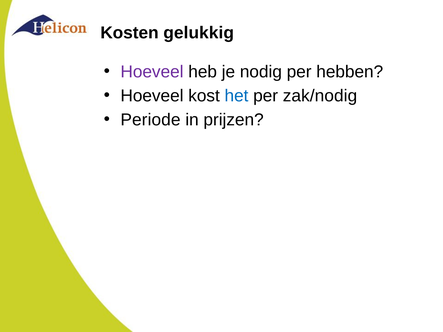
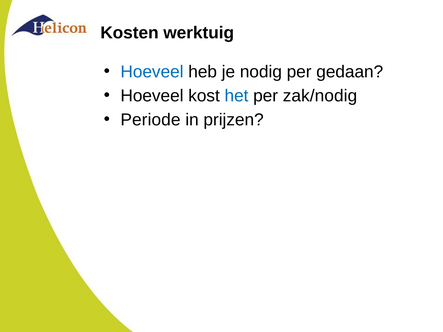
gelukkig: gelukkig -> werktuig
Hoeveel at (152, 72) colour: purple -> blue
hebben: hebben -> gedaan
